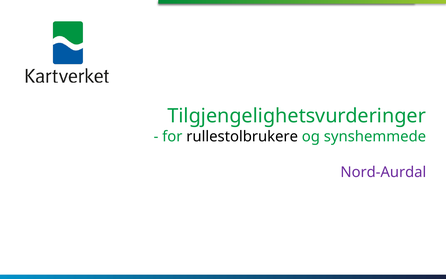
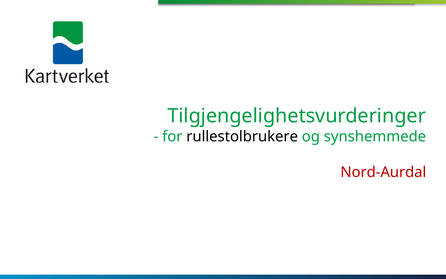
Nord-Aurdal colour: purple -> red
